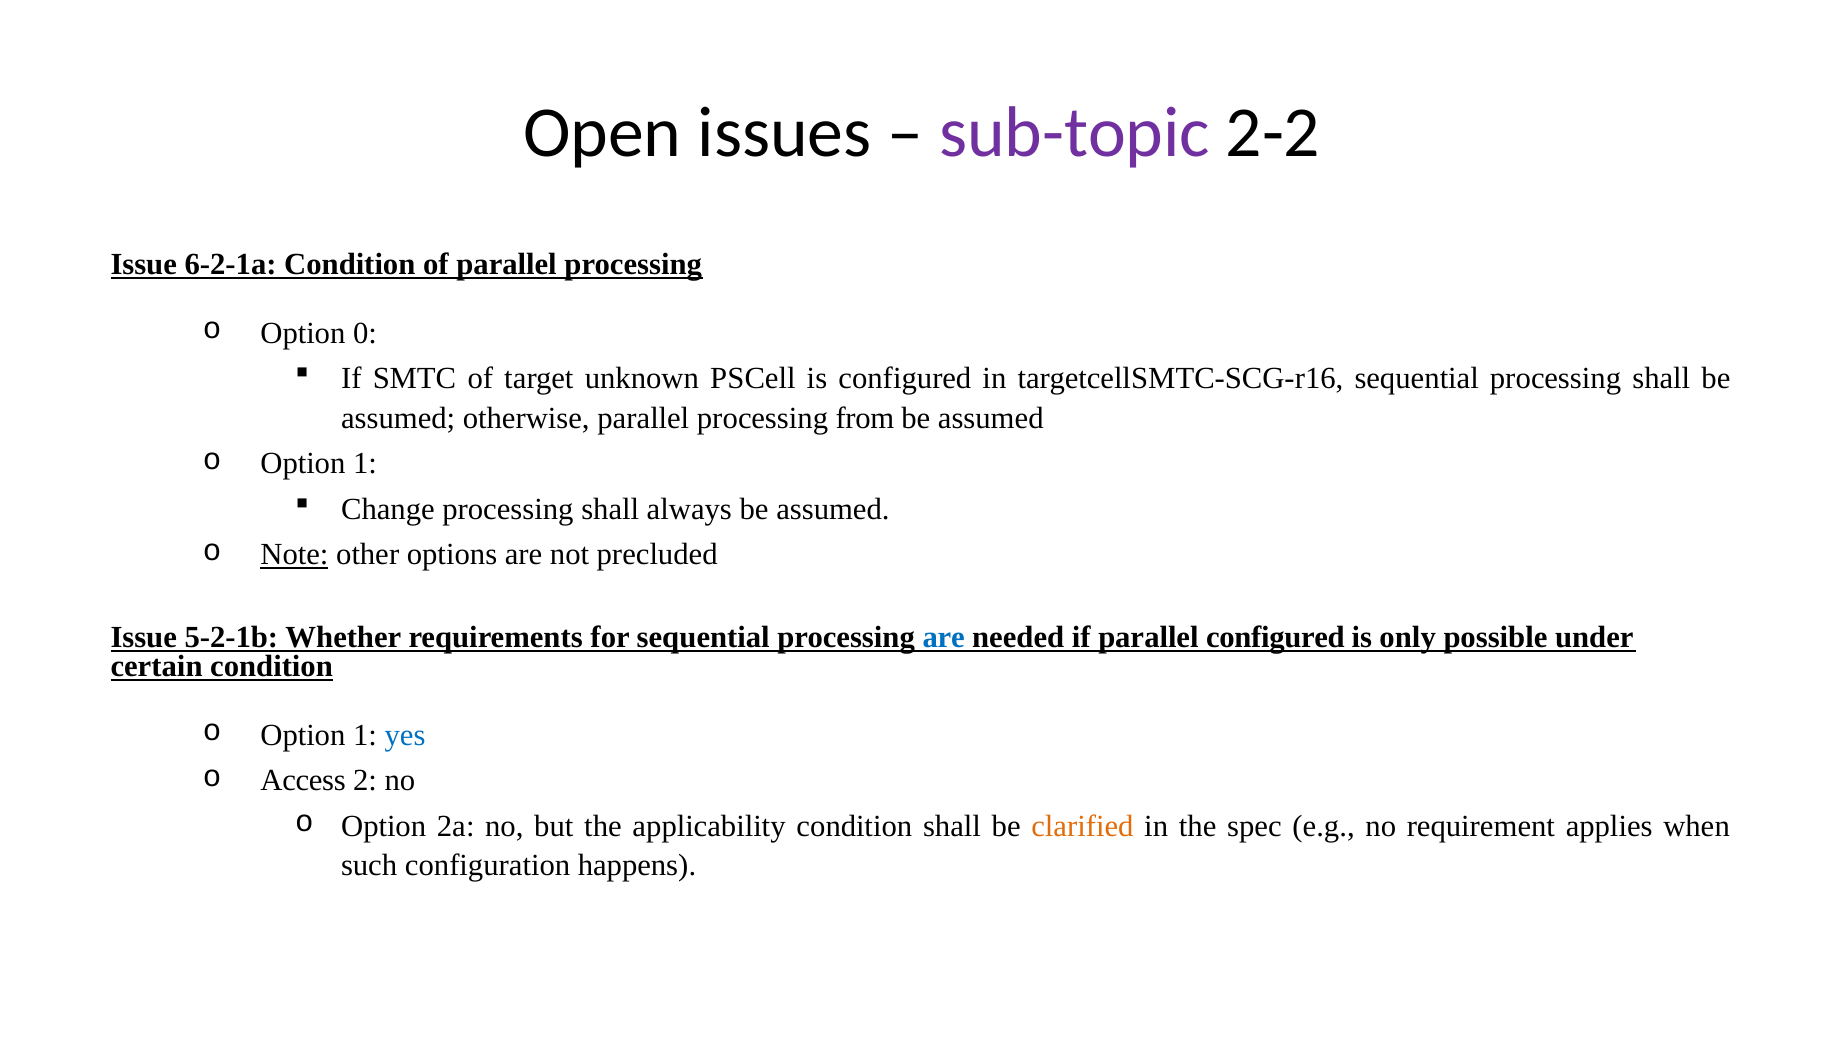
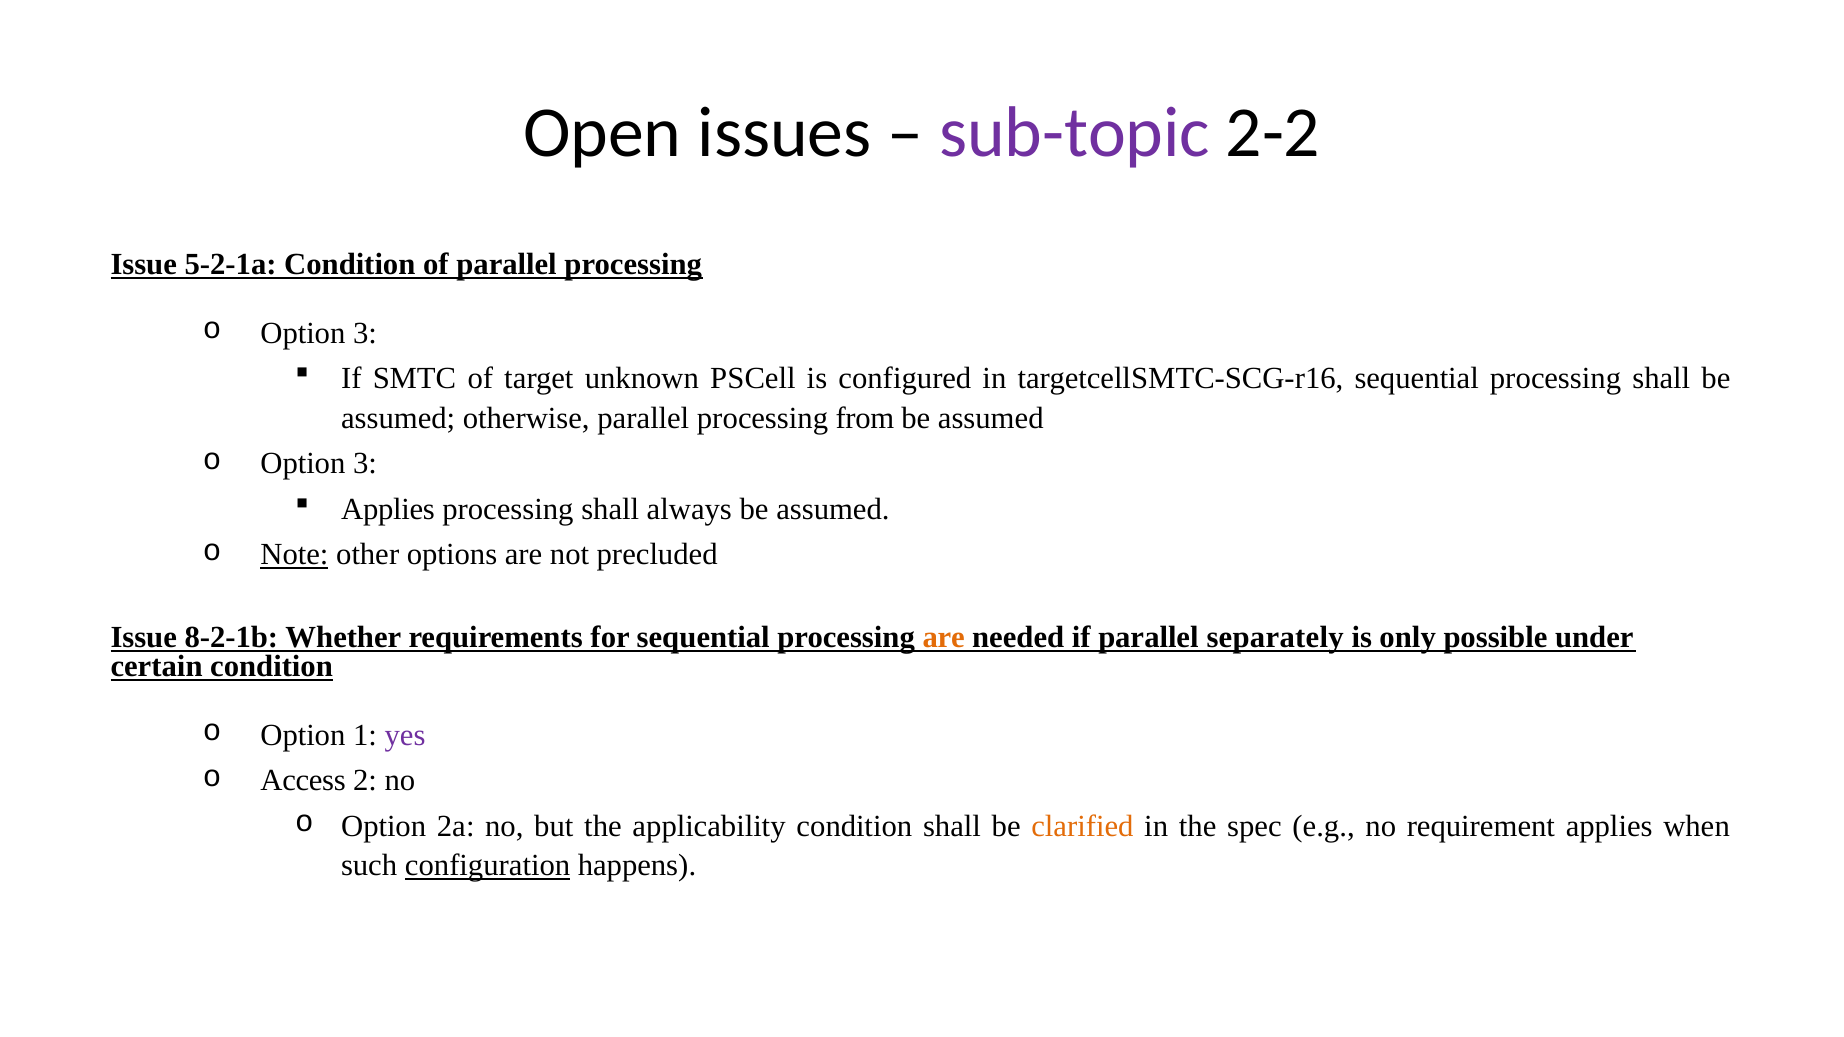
6-2-1a: 6-2-1a -> 5-2-1a
0 at (365, 333): 0 -> 3
1 at (365, 464): 1 -> 3
Change at (388, 509): Change -> Applies
5-2-1b: 5-2-1b -> 8-2-1b
are at (944, 637) colour: blue -> orange
parallel configured: configured -> separately
yes colour: blue -> purple
configuration underline: none -> present
